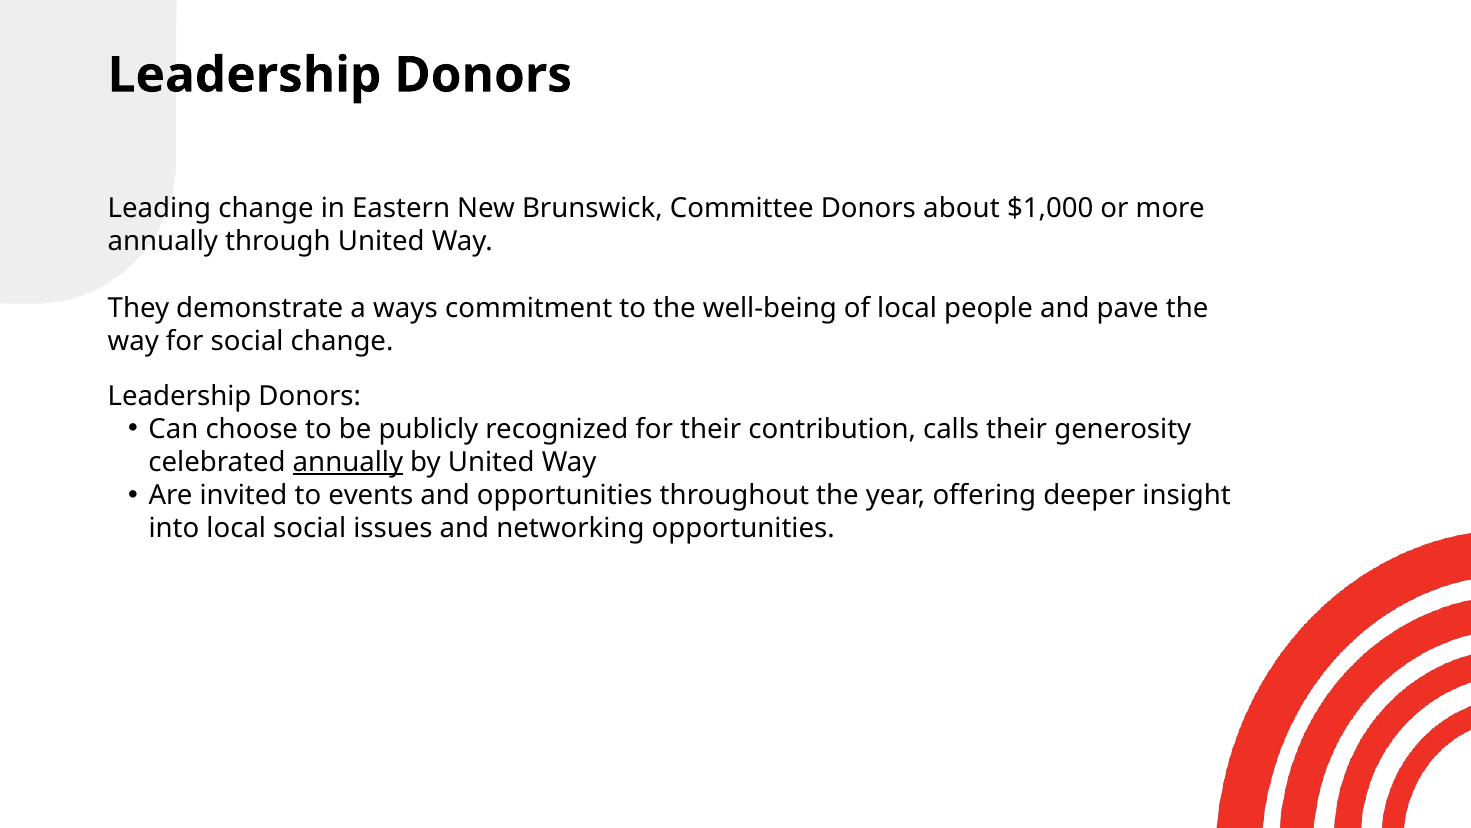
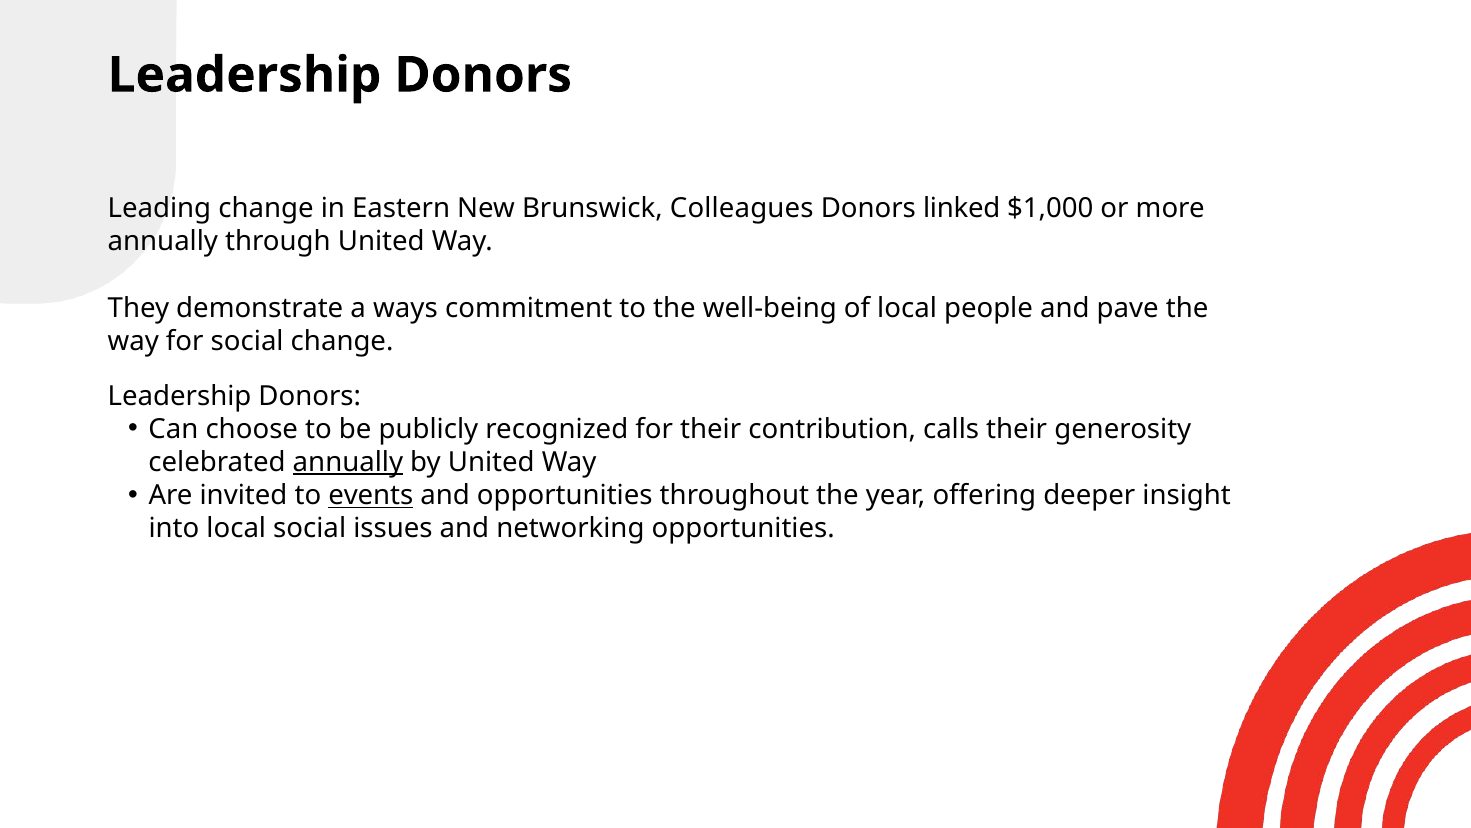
Committee: Committee -> Colleagues
about: about -> linked
events underline: none -> present
